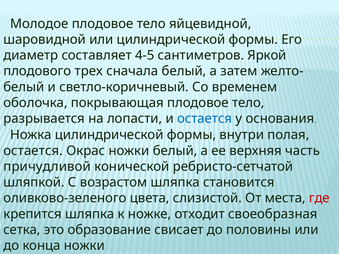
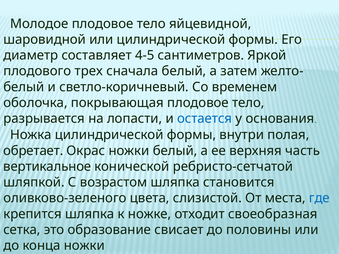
остается at (33, 151): остается -> обретает
причудливой: причудливой -> вертикальное
где colour: red -> blue
